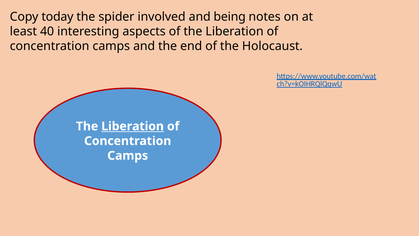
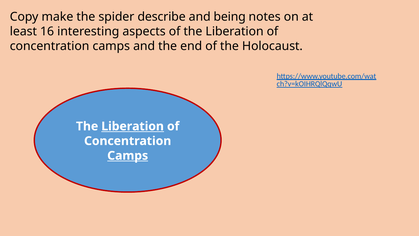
today: today -> make
involved: involved -> describe
40: 40 -> 16
Camps at (128, 155) underline: none -> present
